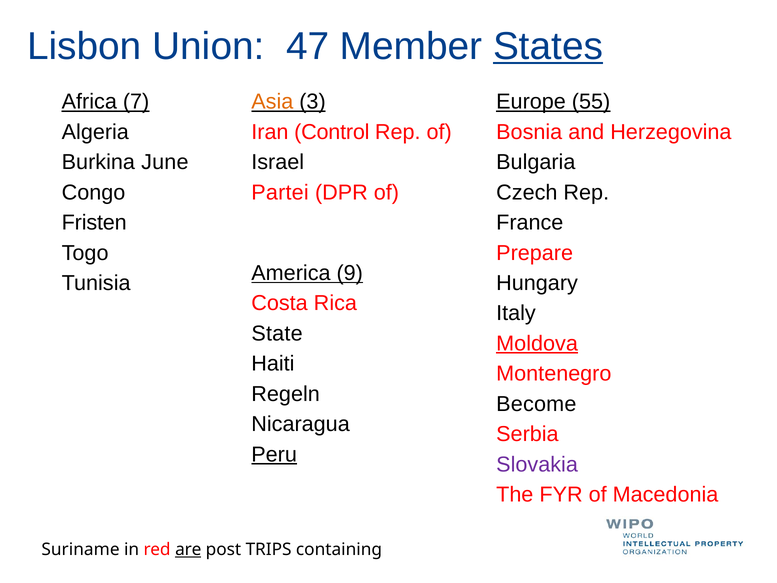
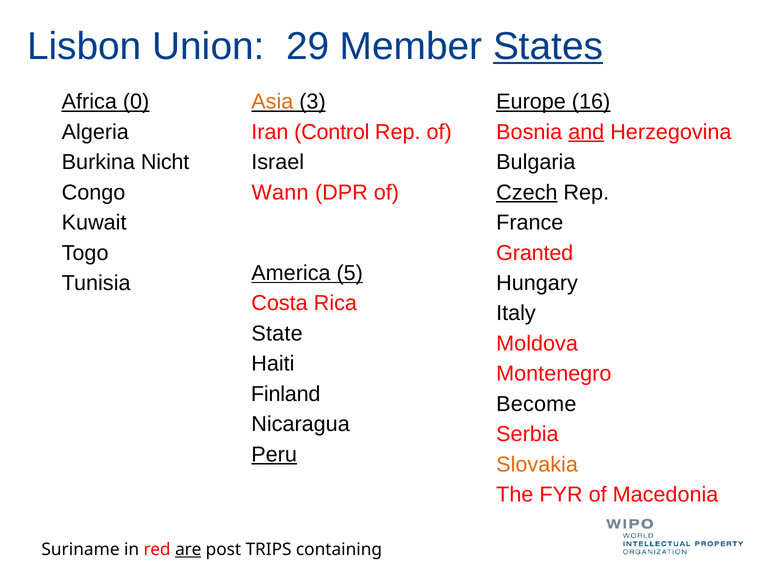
47: 47 -> 29
7: 7 -> 0
55: 55 -> 16
and underline: none -> present
June: June -> Nicht
Partei: Partei -> Wann
Czech underline: none -> present
Fristen: Fristen -> Kuwait
Prepare: Prepare -> Granted
9: 9 -> 5
Moldova underline: present -> none
Regeln: Regeln -> Finland
Slovakia colour: purple -> orange
